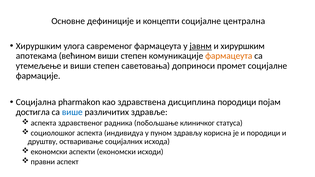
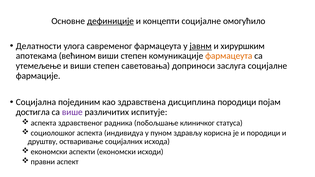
дефиниције underline: none -> present
централна: централна -> омогућило
Хируршким at (39, 46): Хируршким -> Делатности
промет: промет -> заслуга
pharmakon: pharmakon -> појединим
више colour: blue -> purple
здравље: здравље -> испитује
